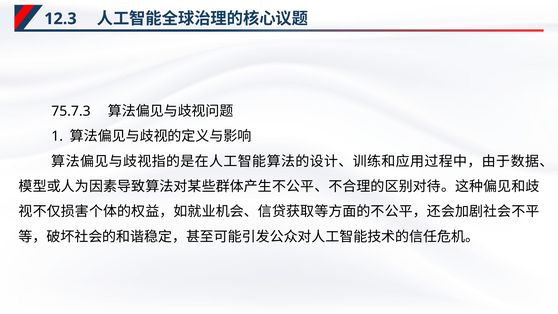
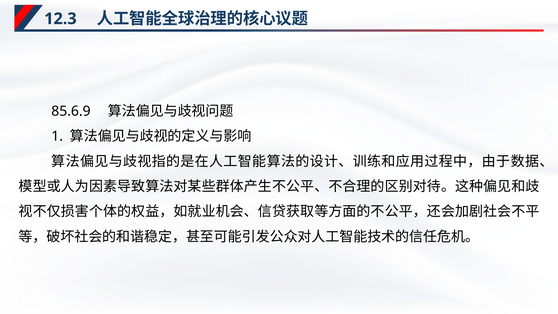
75.7.3: 75.7.3 -> 85.6.9
